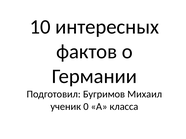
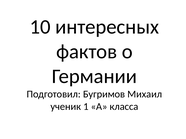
0: 0 -> 1
